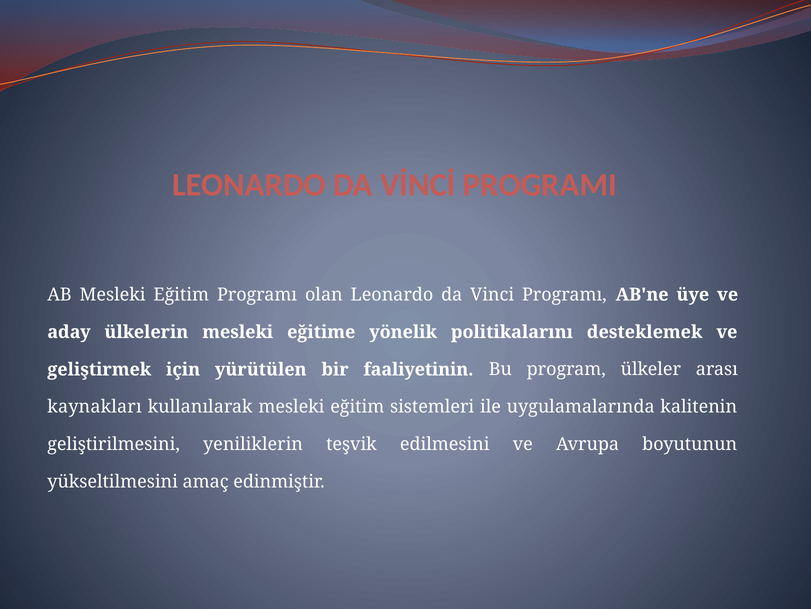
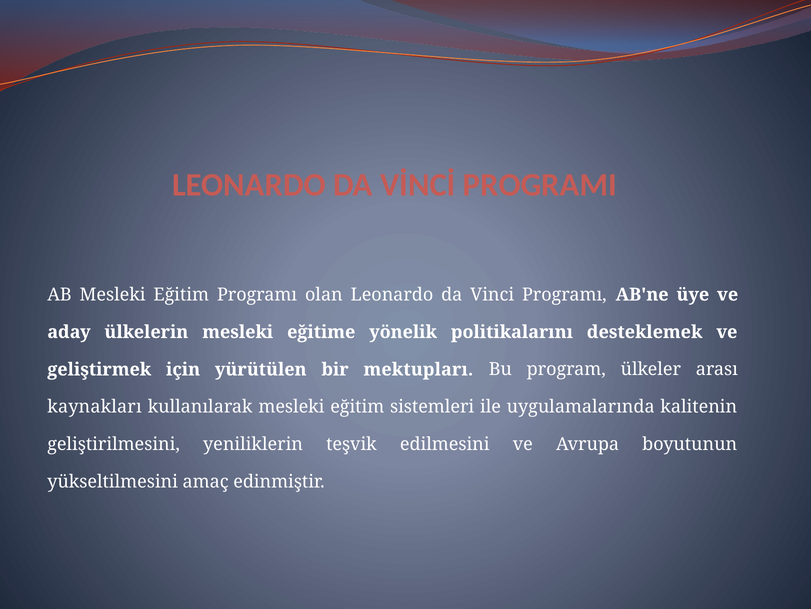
faaliyetinin: faaliyetinin -> mektupları
